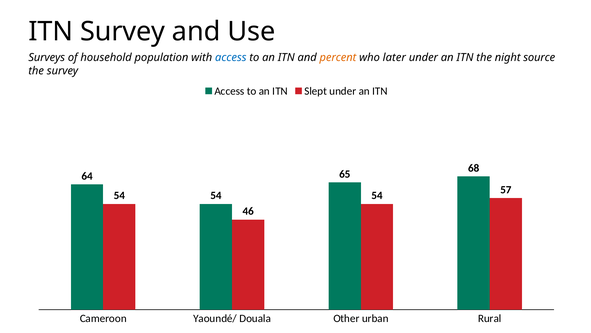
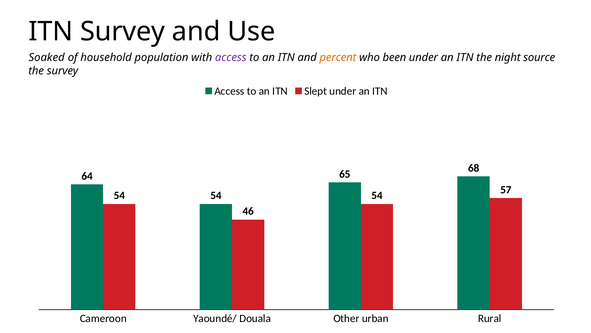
Surveys: Surveys -> Soaked
access at (231, 57) colour: blue -> purple
later: later -> been
